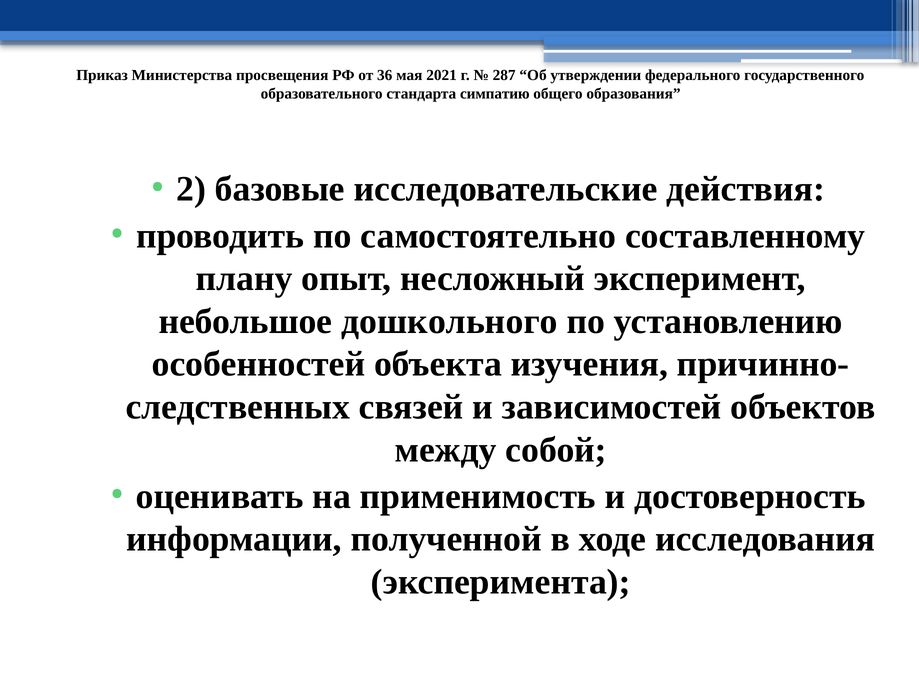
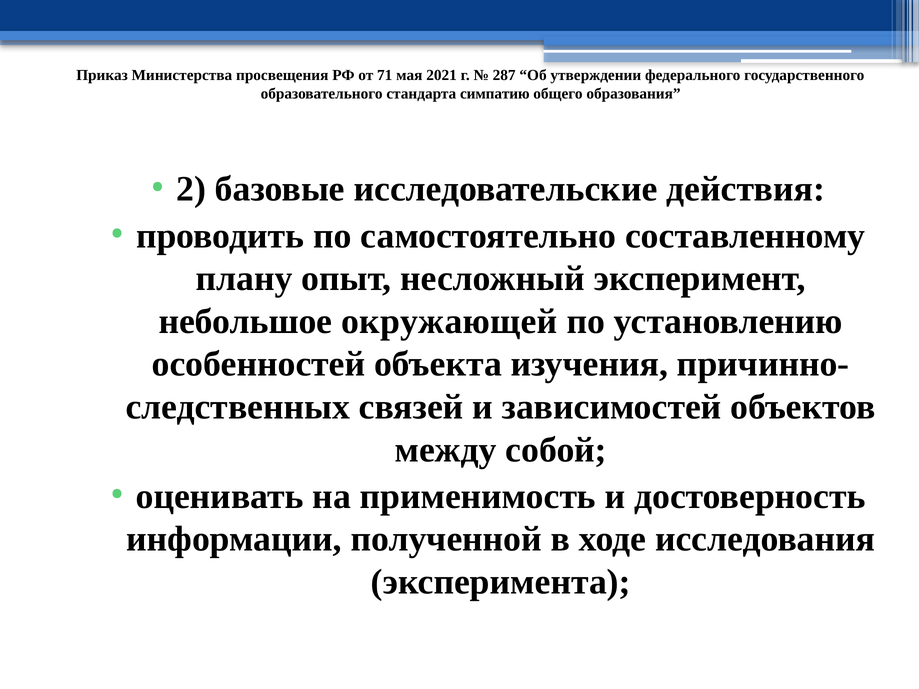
36: 36 -> 71
дошкольного: дошкольного -> окружающей
